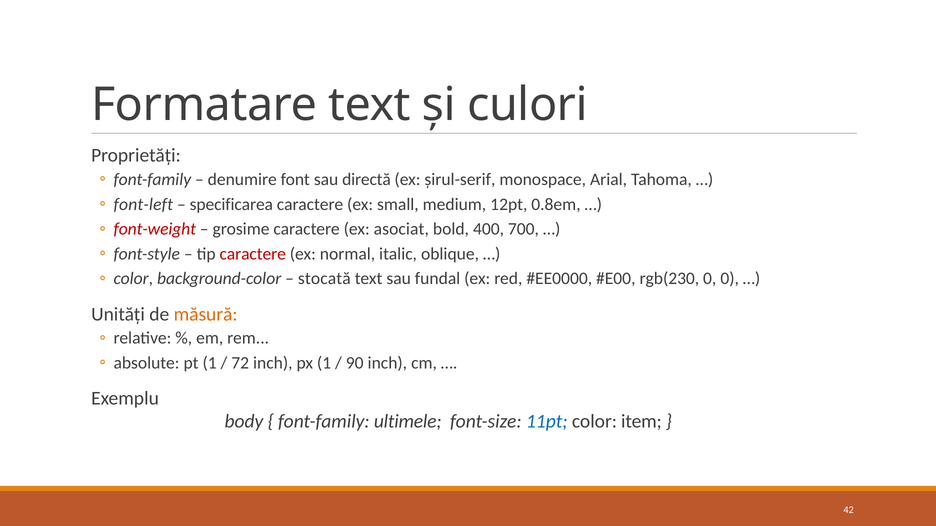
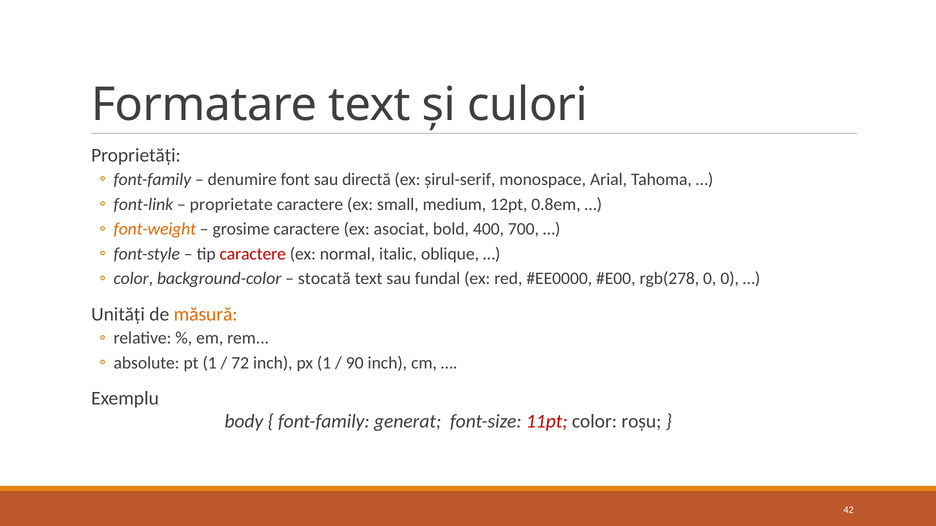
font-left: font-left -> font-link
specificarea: specificarea -> proprietate
font-weight colour: red -> orange
rgb(230: rgb(230 -> rgb(278
ultimele: ultimele -> generat
11pt colour: blue -> red
item: item -> roșu
